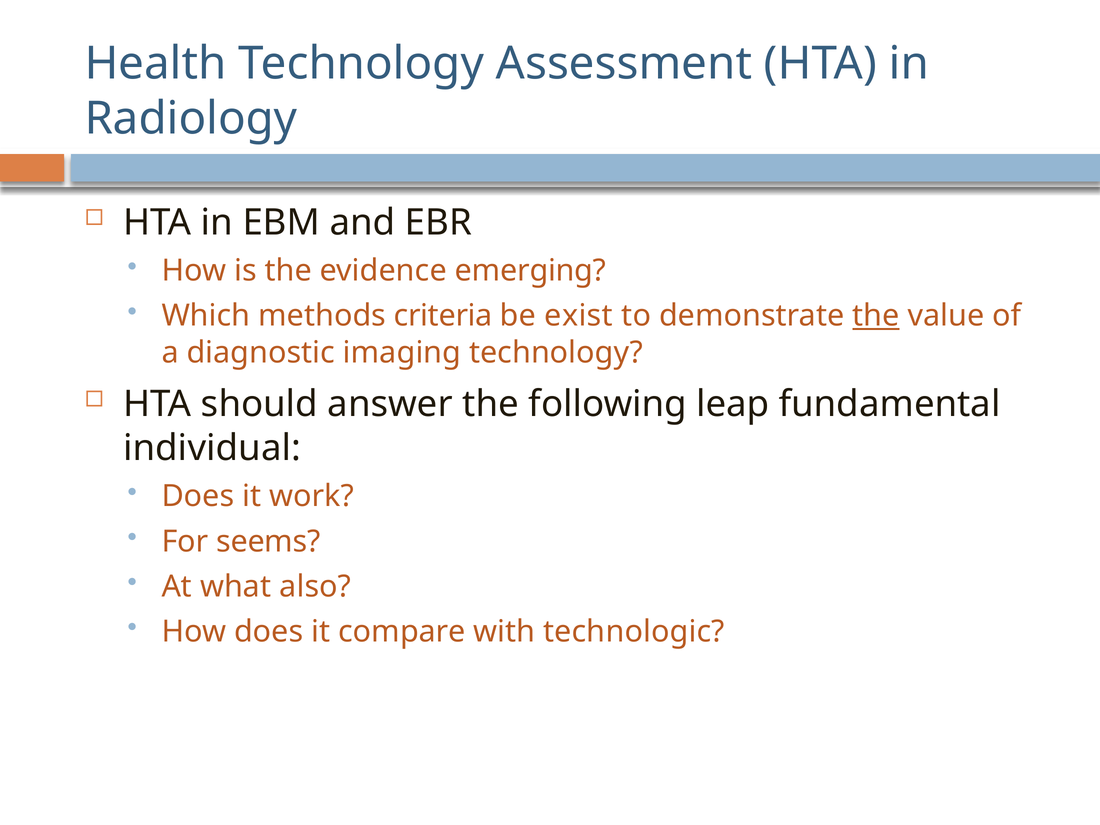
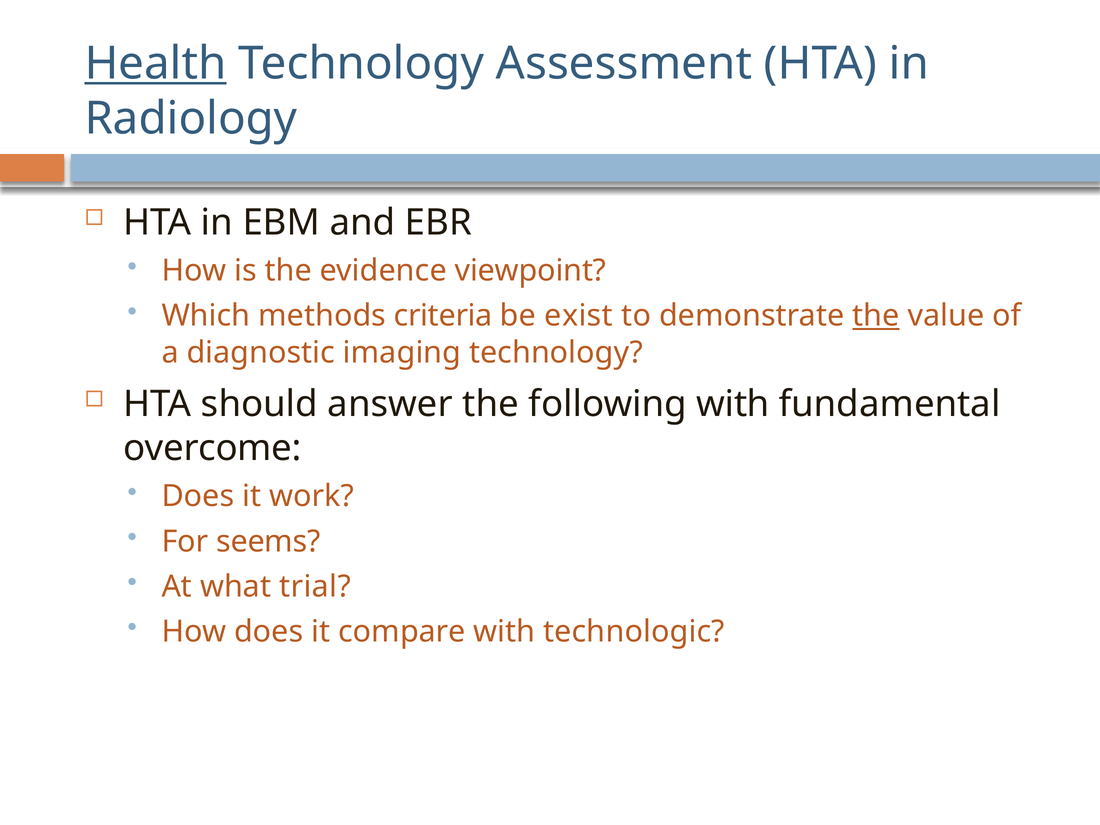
Health underline: none -> present
emerging: emerging -> viewpoint
following leap: leap -> with
individual: individual -> overcome
also: also -> trial
